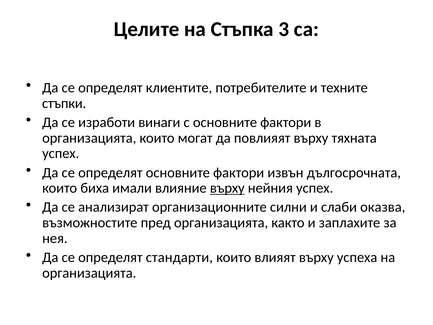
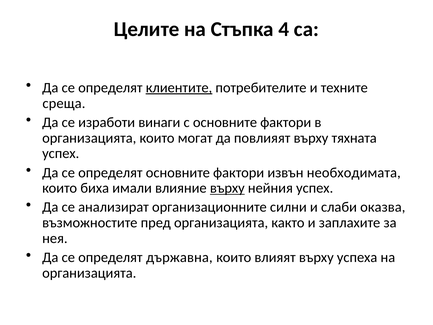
3: 3 -> 4
клиентите underline: none -> present
стъпки: стъпки -> среща
дългосрочната: дългосрочната -> необходимата
стандарти: стандарти -> държавна
